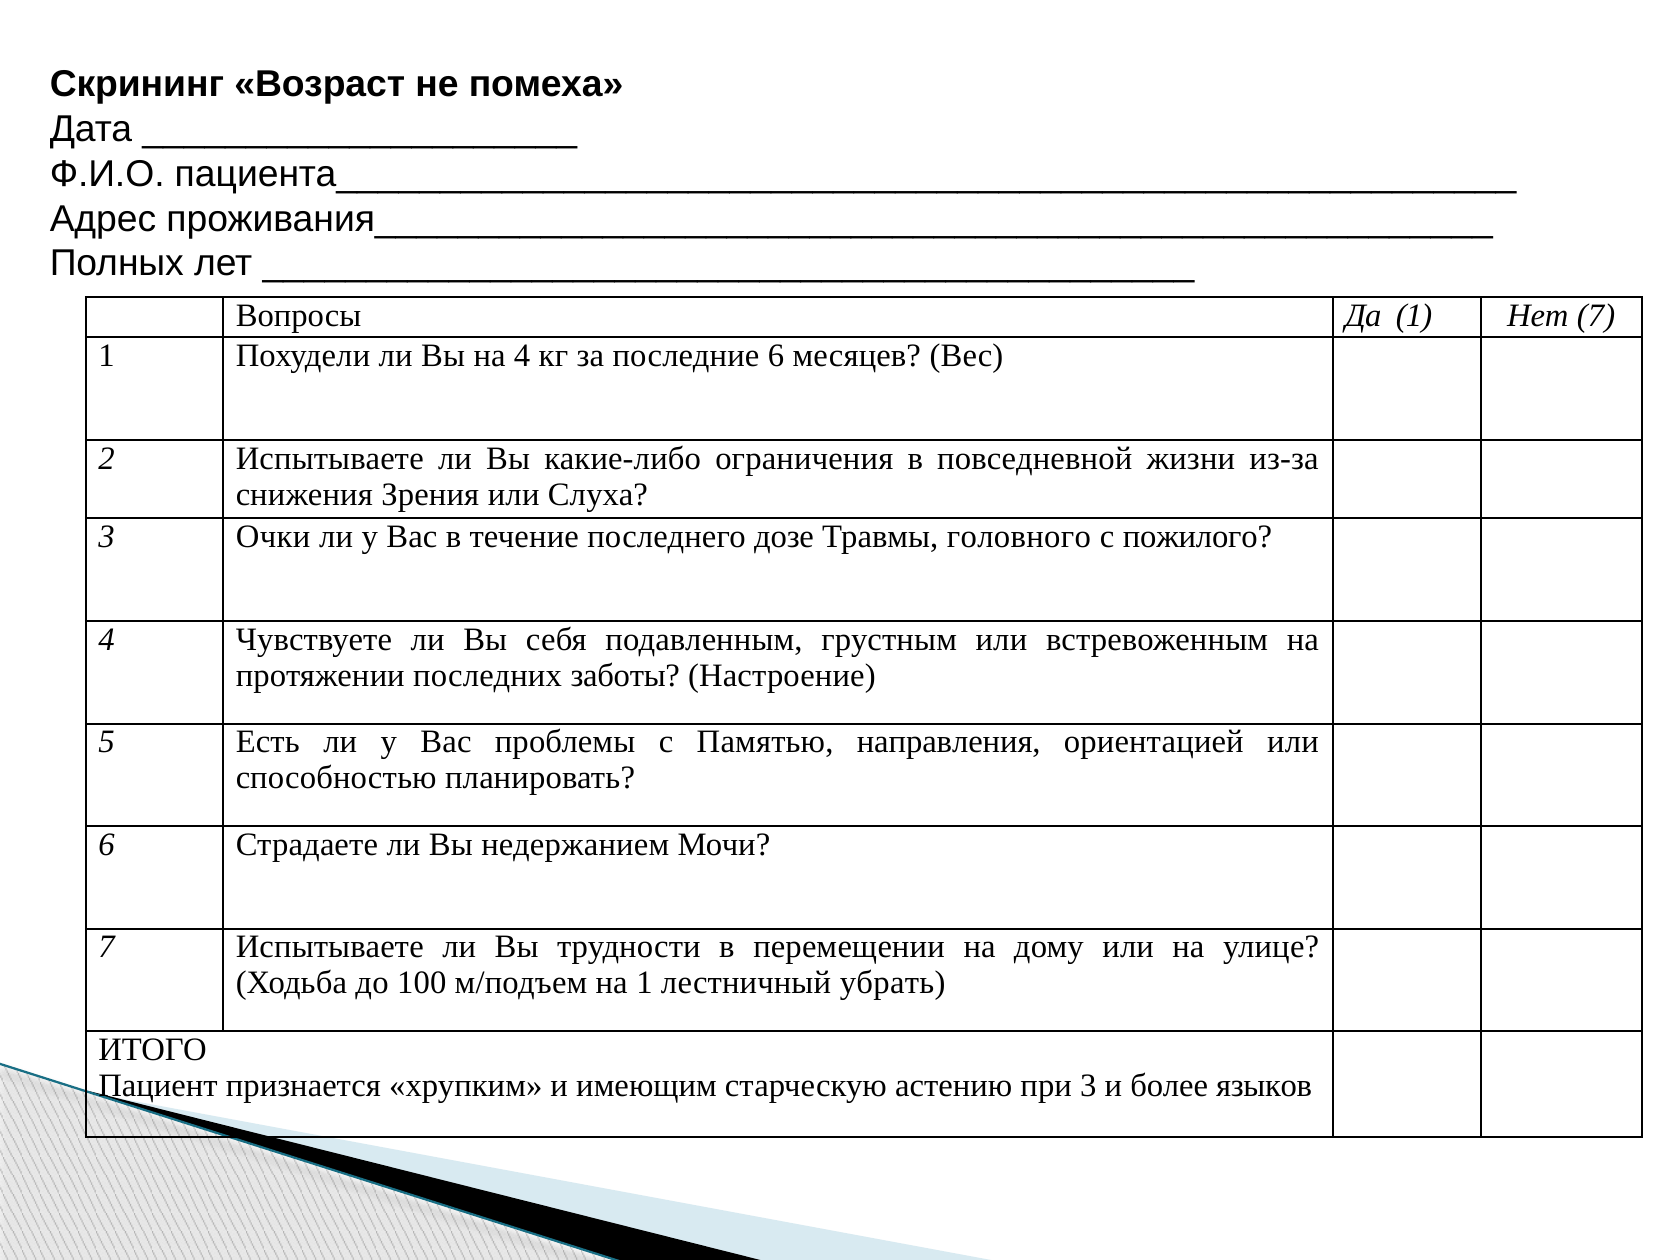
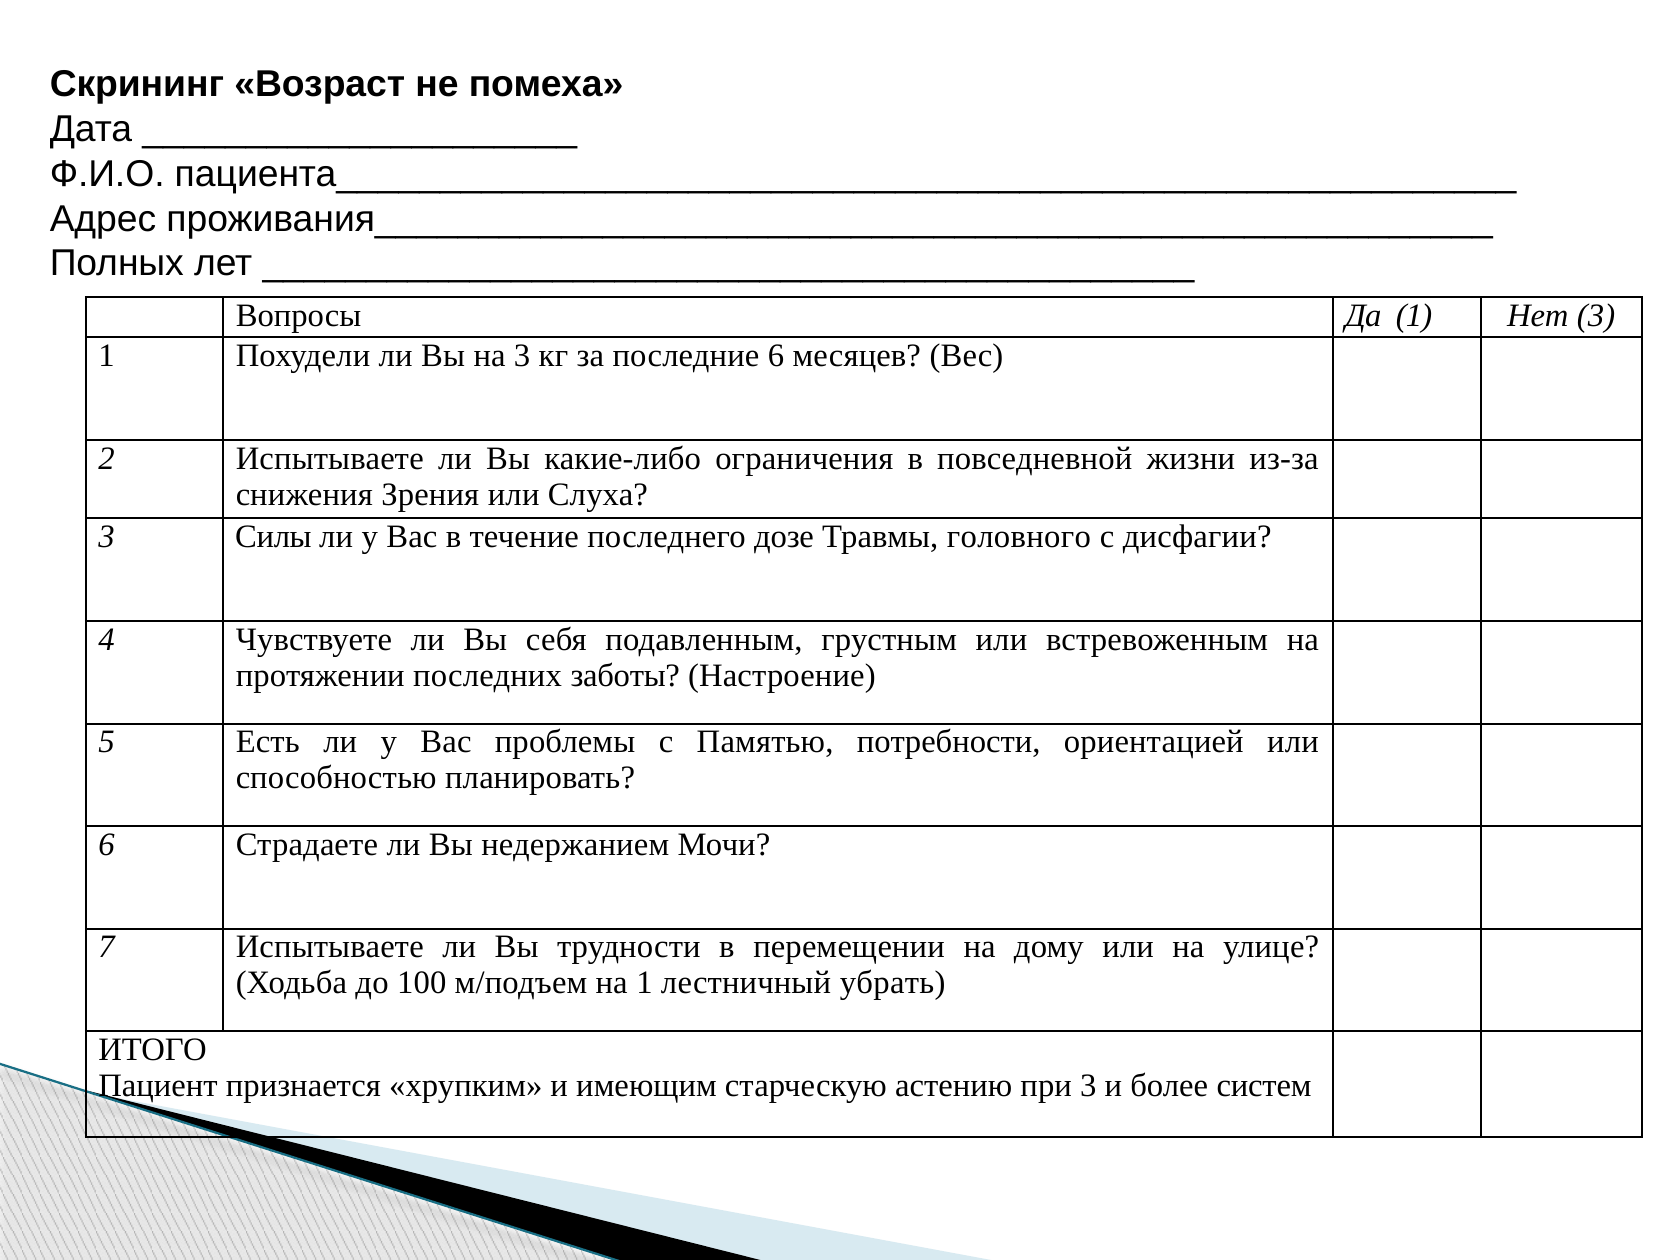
Нет 7: 7 -> 3
на 4: 4 -> 3
Очки: Очки -> Силы
пожилого: пожилого -> дисфагии
направления: направления -> потребности
языков: языков -> систем
